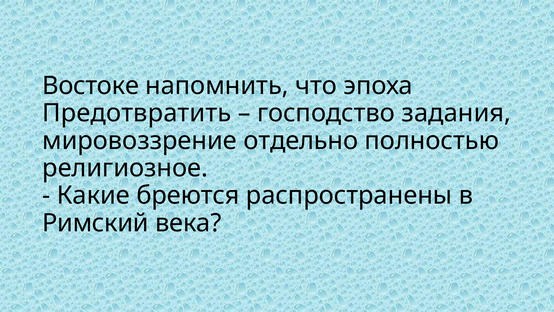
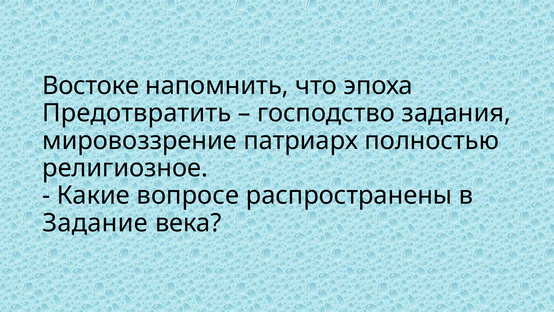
отдельно: отдельно -> патриарх
бреются: бреются -> вопросе
Римский: Римский -> Задание
